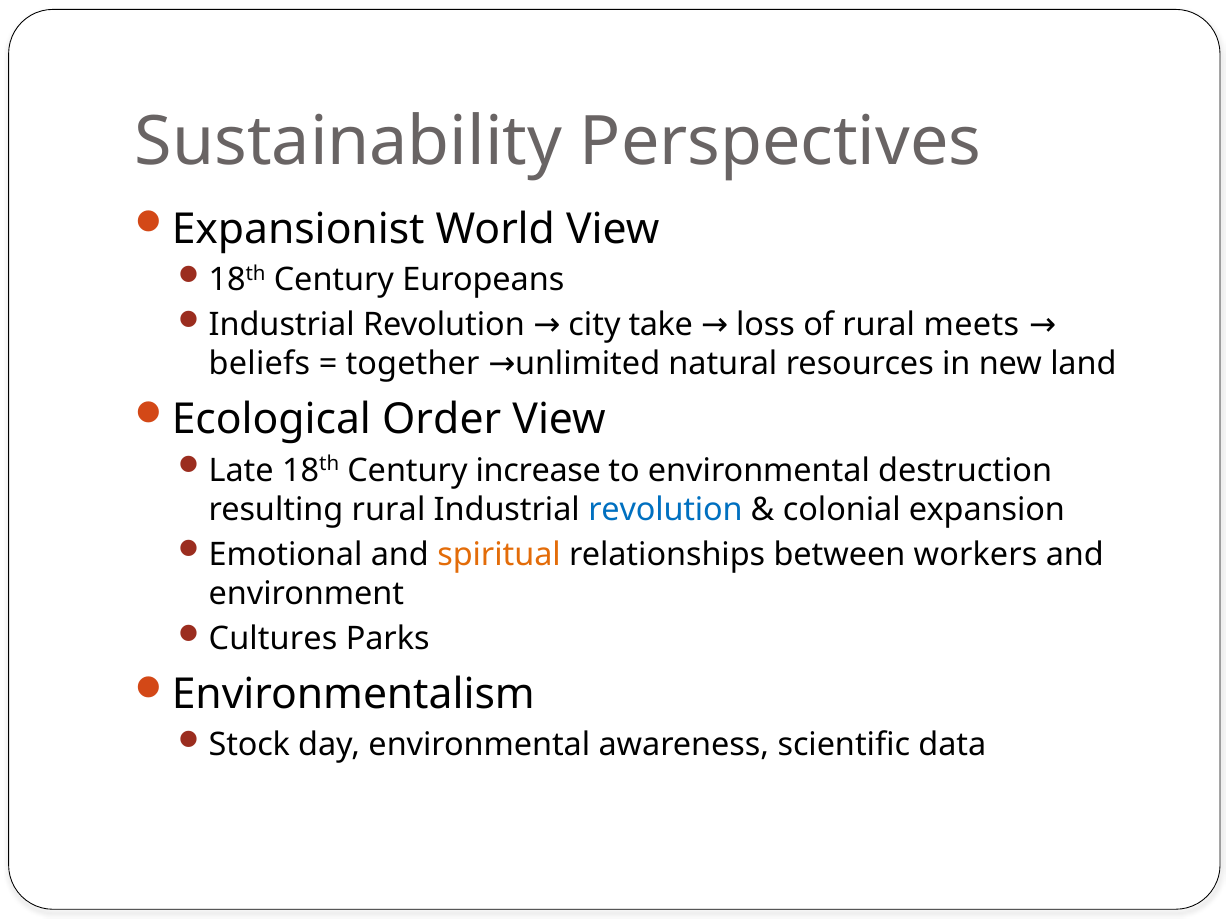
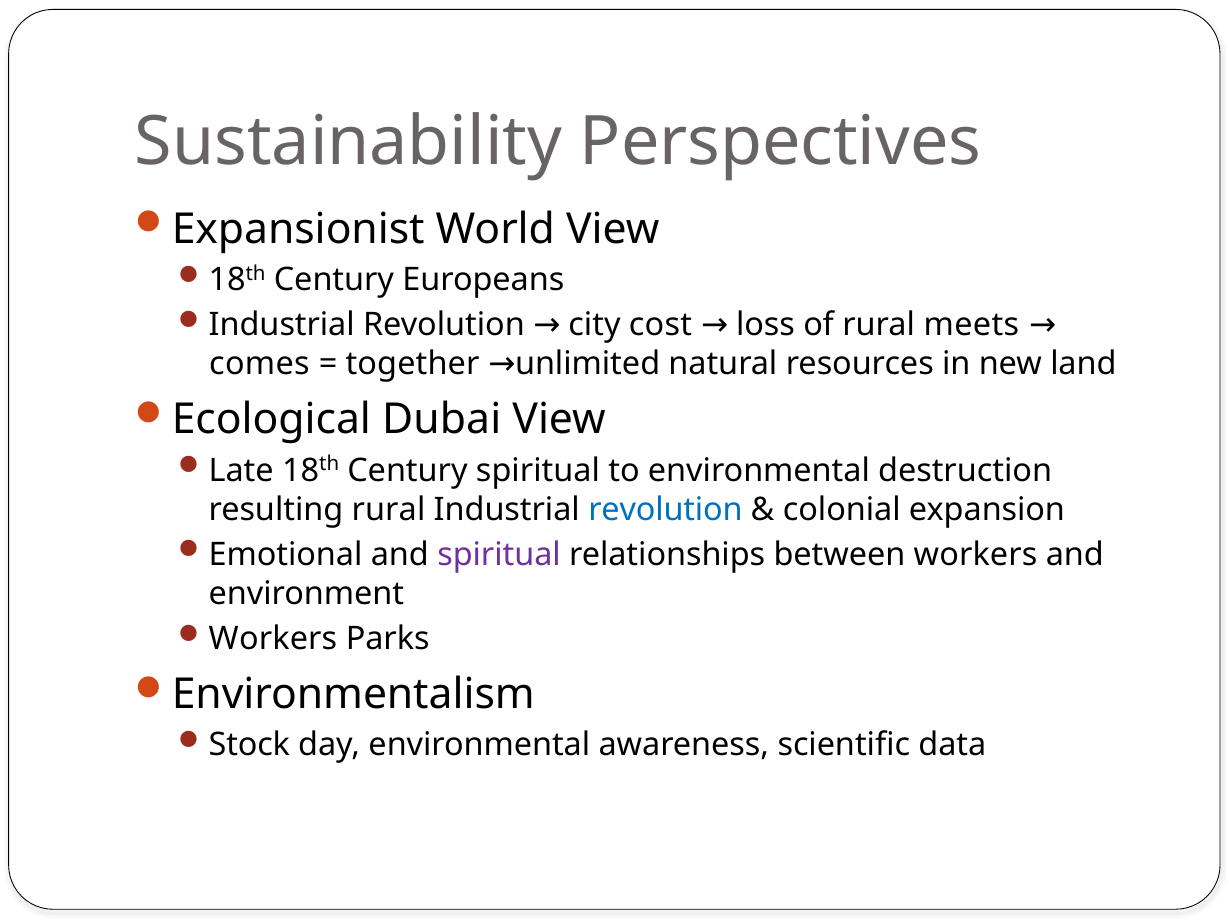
take: take -> cost
beliefs: beliefs -> comes
Order: Order -> Dubai
Century increase: increase -> spiritual
spiritual at (499, 555) colour: orange -> purple
Cultures at (273, 639): Cultures -> Workers
